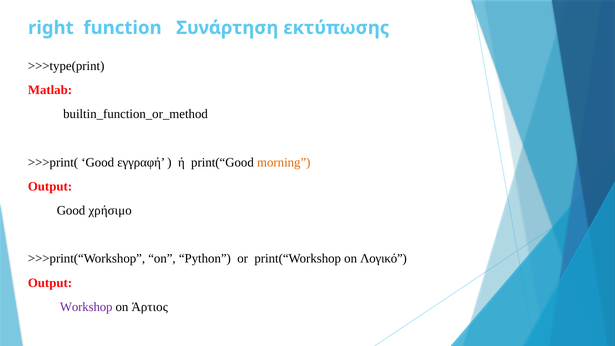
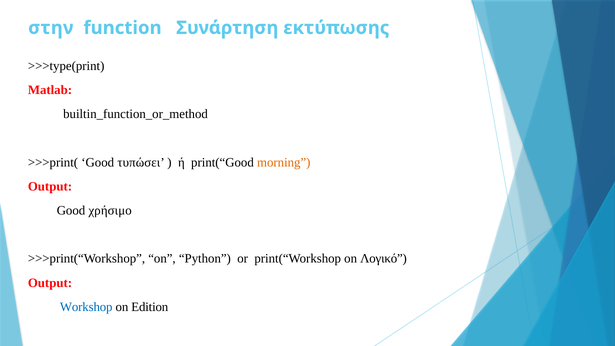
right: right -> στην
εγγραφή: εγγραφή -> τυπώσει
Workshop colour: purple -> blue
Άρτιος: Άρτιος -> Edition
